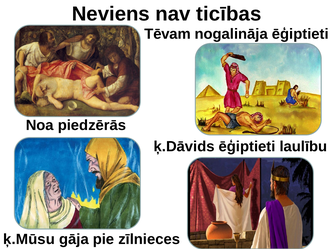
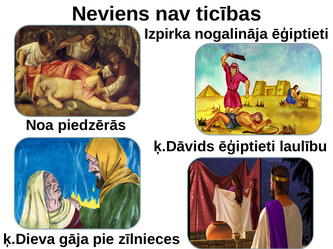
Tēvam: Tēvam -> Izpirka
ķ.Mūsu: ķ.Mūsu -> ķ.Dieva
